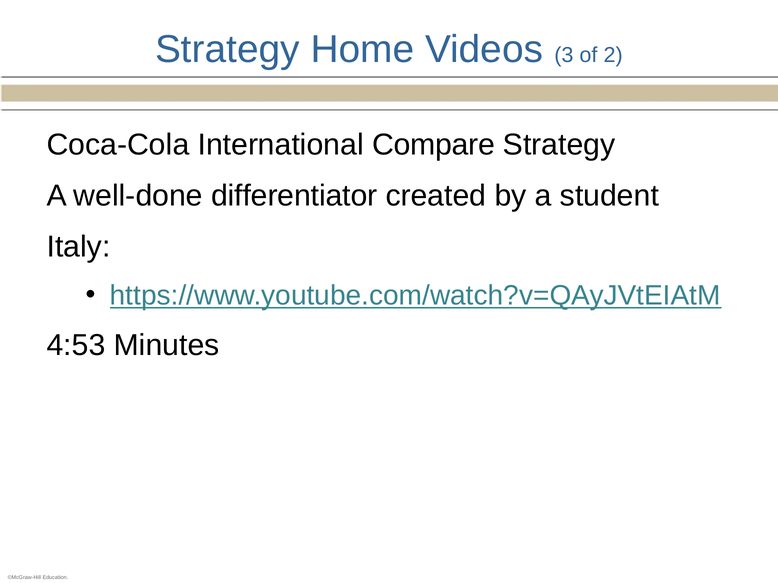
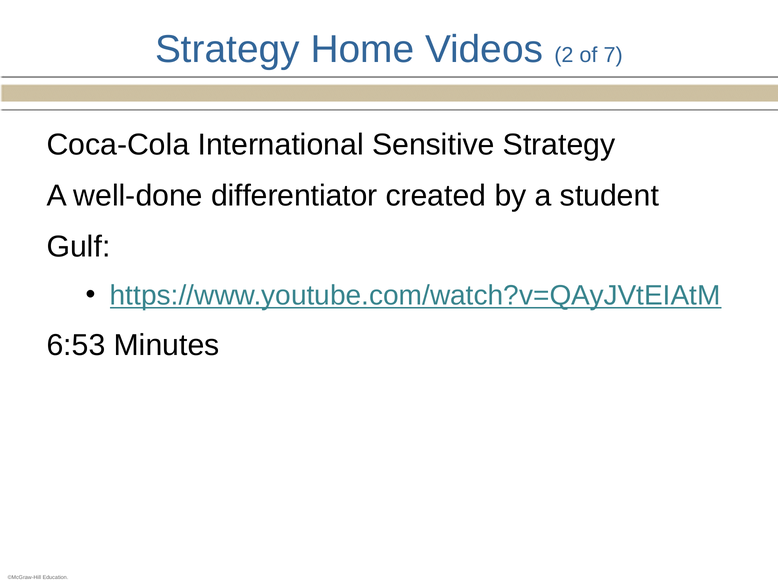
3: 3 -> 2
2: 2 -> 7
Compare: Compare -> Sensitive
Italy: Italy -> Gulf
4:53: 4:53 -> 6:53
